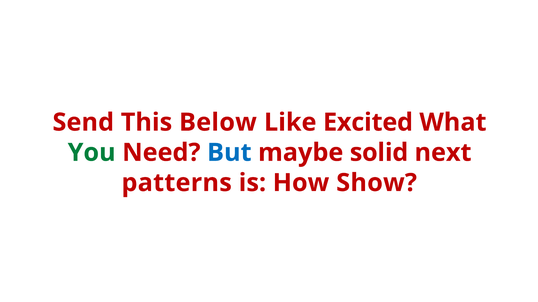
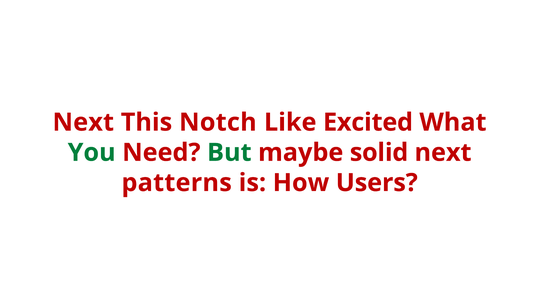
Send at (83, 123): Send -> Next
Below: Below -> Notch
But colour: blue -> green
Show: Show -> Users
